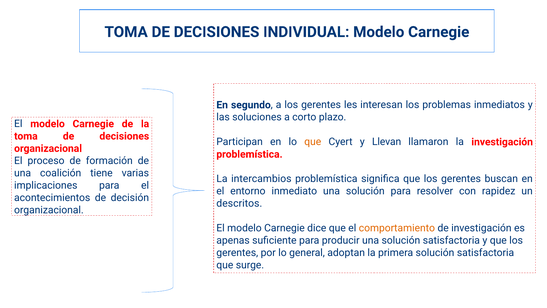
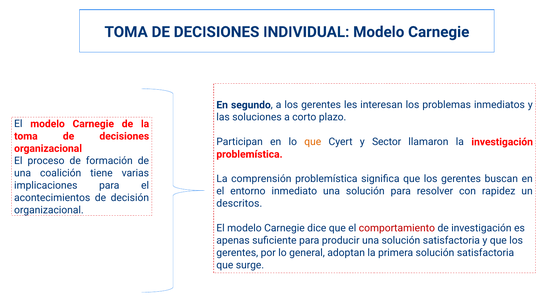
Llevan: Llevan -> Sector
intercambios: intercambios -> comprensión
comportamiento colour: orange -> red
